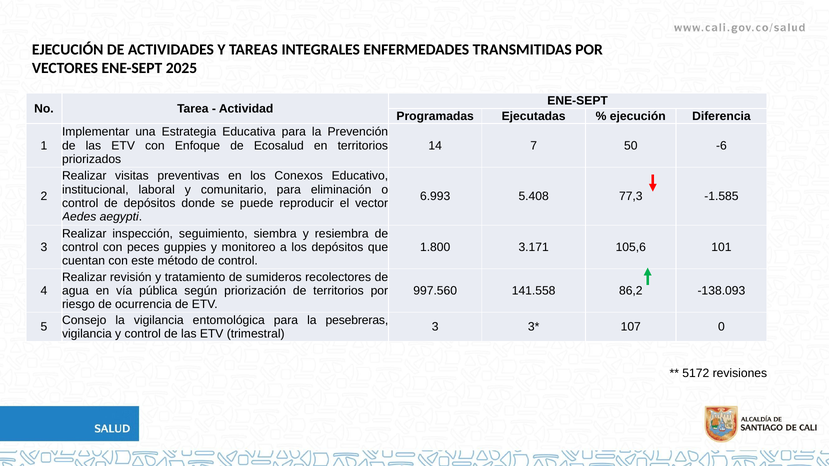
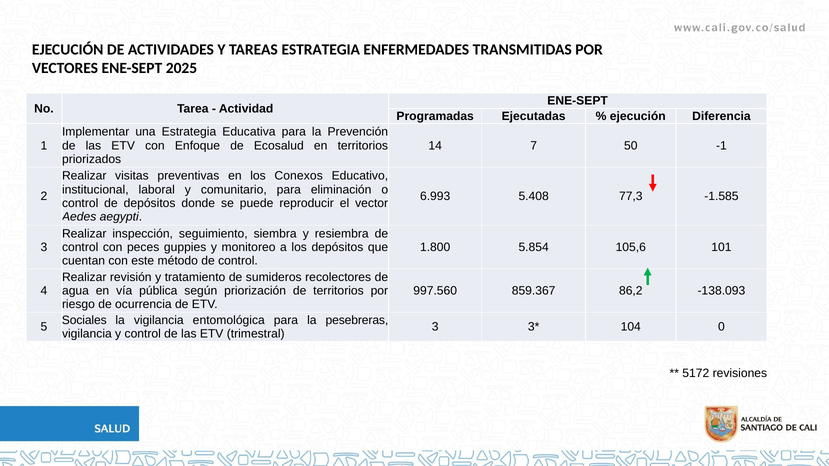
TAREAS INTEGRALES: INTEGRALES -> ESTRATEGIA
-6: -6 -> -1
3.171: 3.171 -> 5.854
141.558: 141.558 -> 859.367
Consejo: Consejo -> Sociales
107: 107 -> 104
